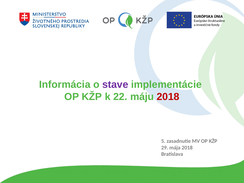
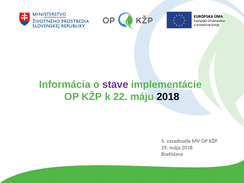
2018 at (168, 97) colour: red -> black
